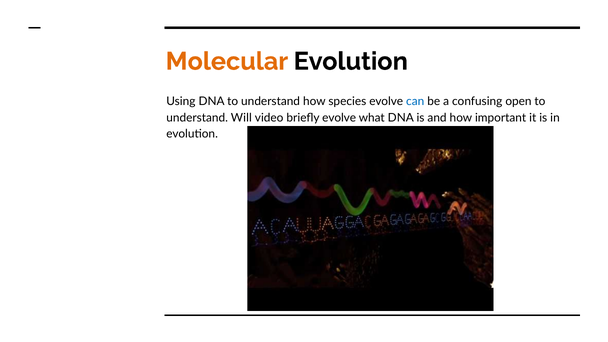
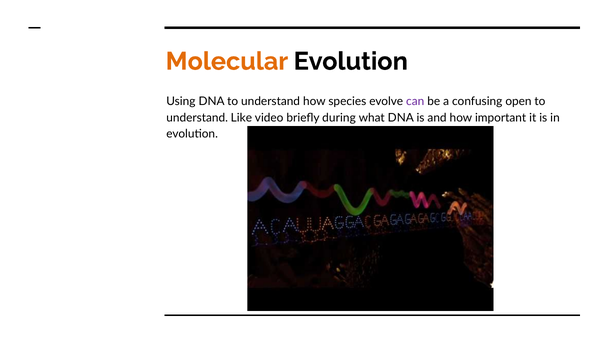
can colour: blue -> purple
Will: Will -> Like
briefly evolve: evolve -> during
